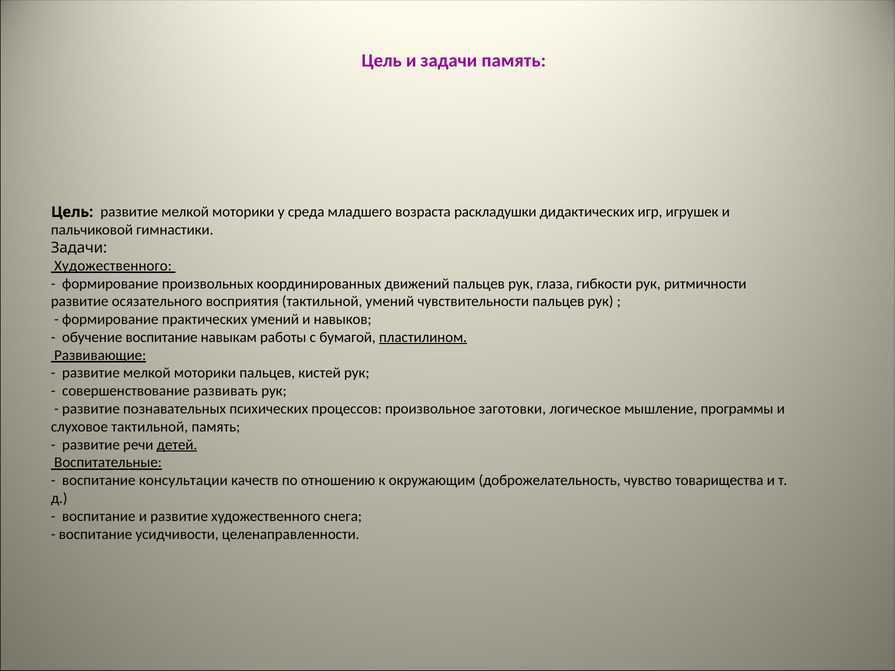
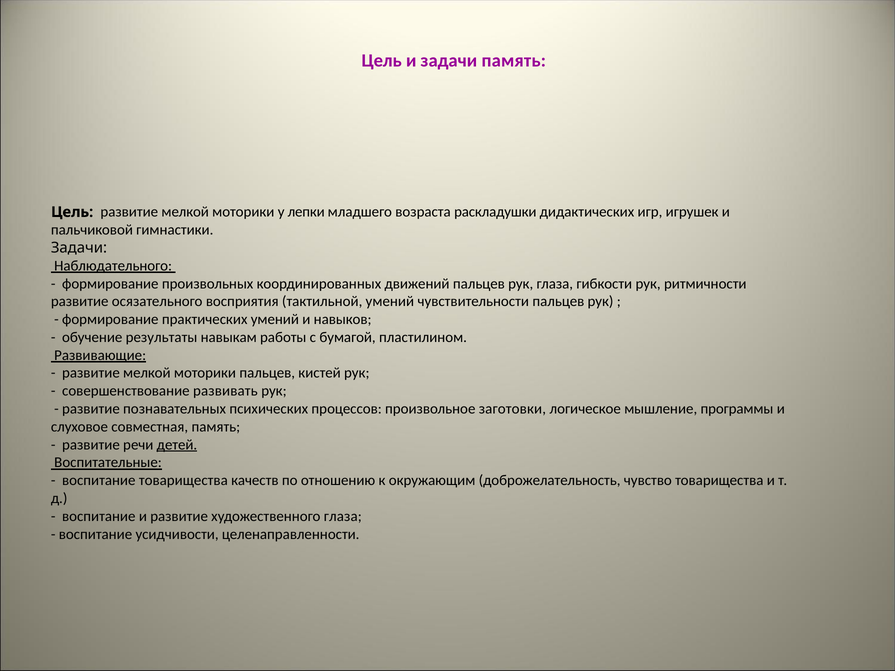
среда: среда -> лепки
Художественного at (113, 266): Художественного -> Наблюдательного
обучение воспитание: воспитание -> результаты
пластилином underline: present -> none
слуховое тактильной: тактильной -> совместная
воспитание консультации: консультации -> товарищества
художественного снега: снега -> глаза
